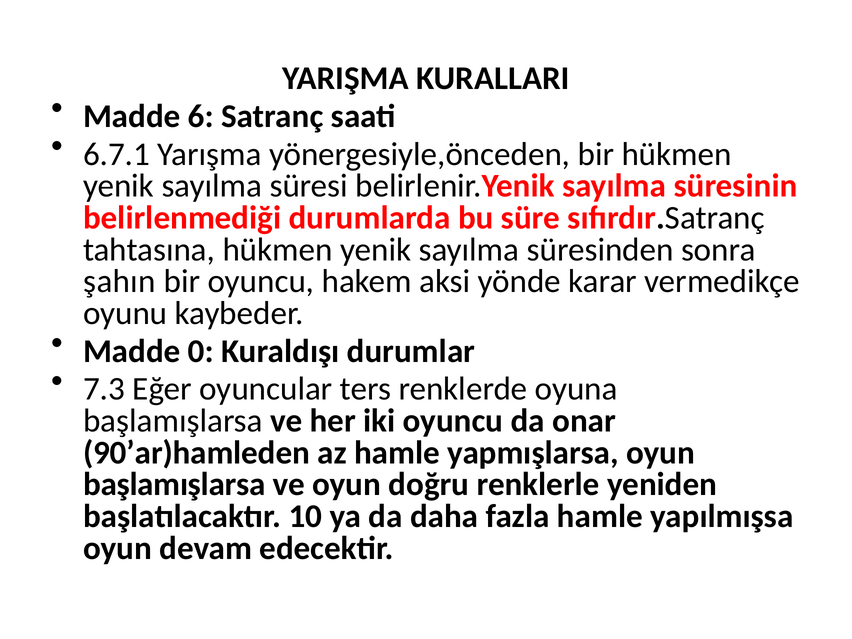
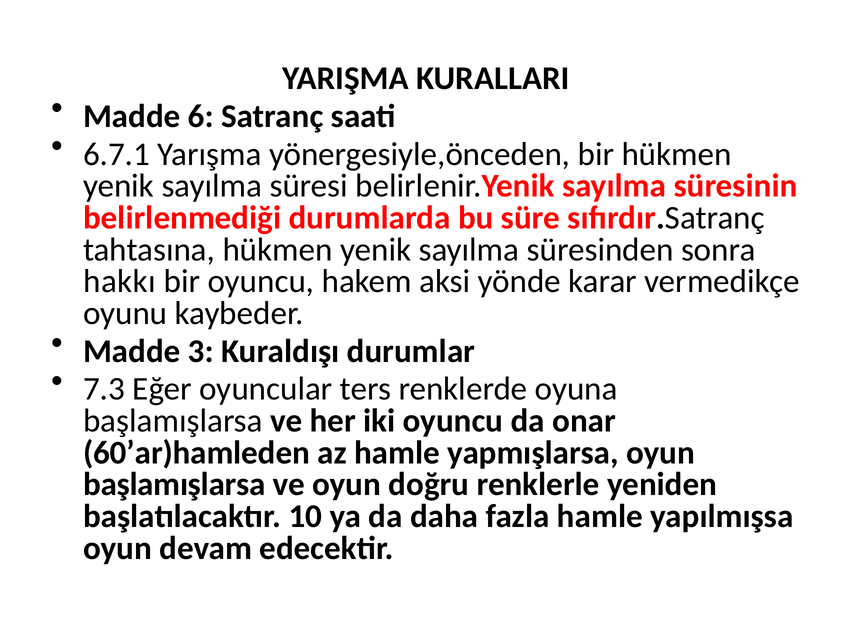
şahın: şahın -> hakkı
0: 0 -> 3
90’ar)hamleden: 90’ar)hamleden -> 60’ar)hamleden
